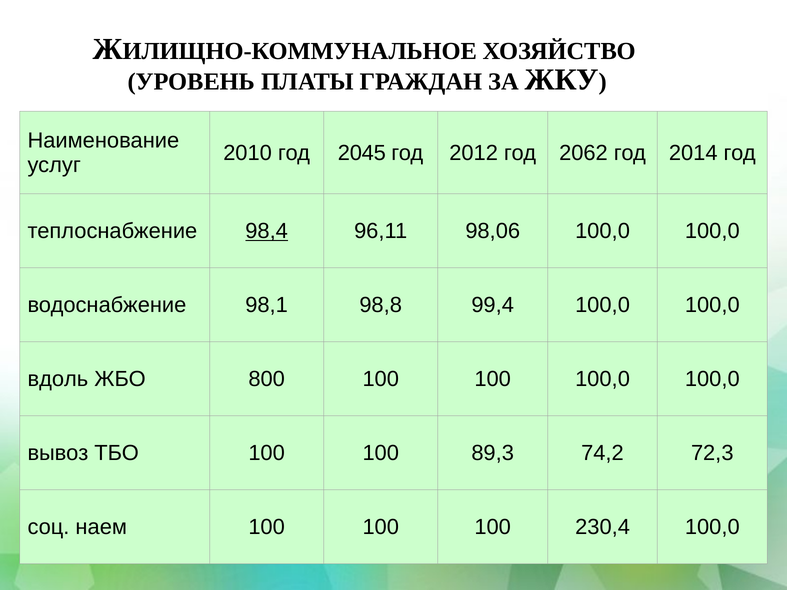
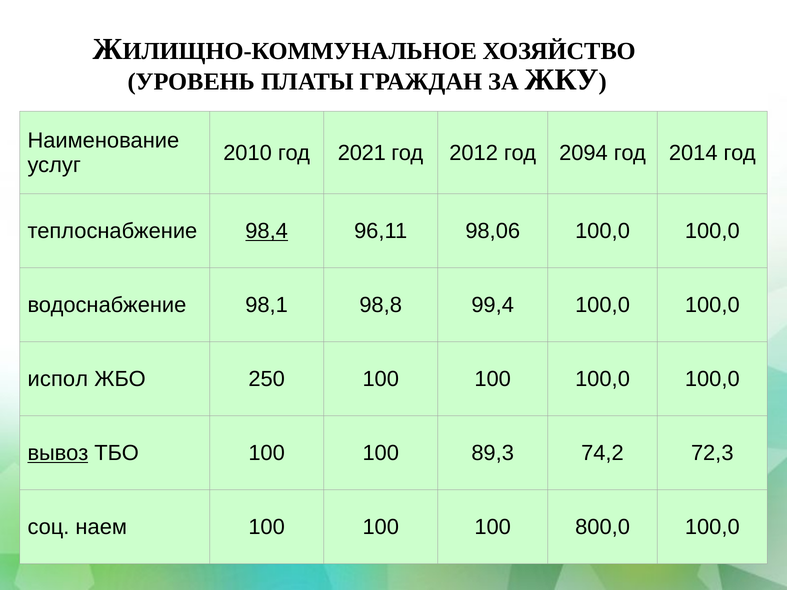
2045: 2045 -> 2021
2062: 2062 -> 2094
вдоль: вдоль -> испол
800: 800 -> 250
вывоз underline: none -> present
230,4: 230,4 -> 800,0
